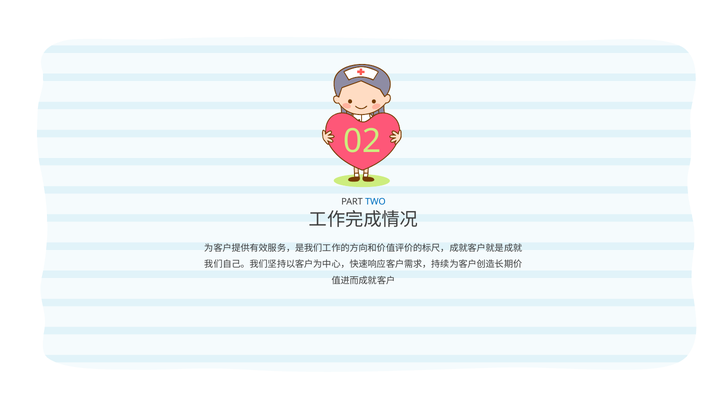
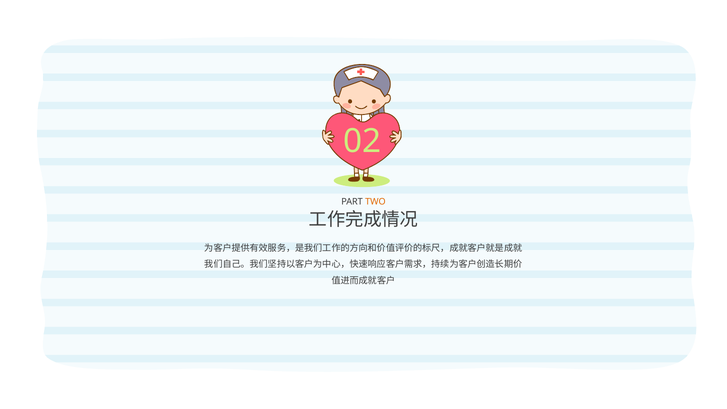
TWO colour: blue -> orange
